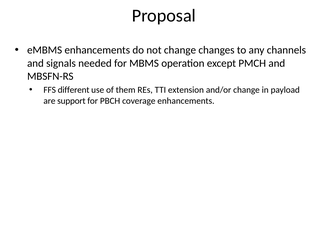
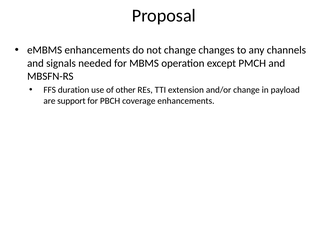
different: different -> duration
them: them -> other
